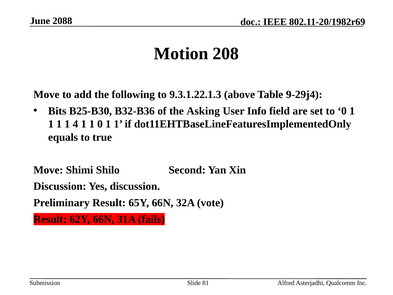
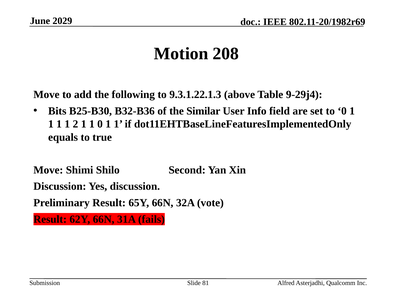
2088: 2088 -> 2029
Asking: Asking -> Similar
4: 4 -> 2
